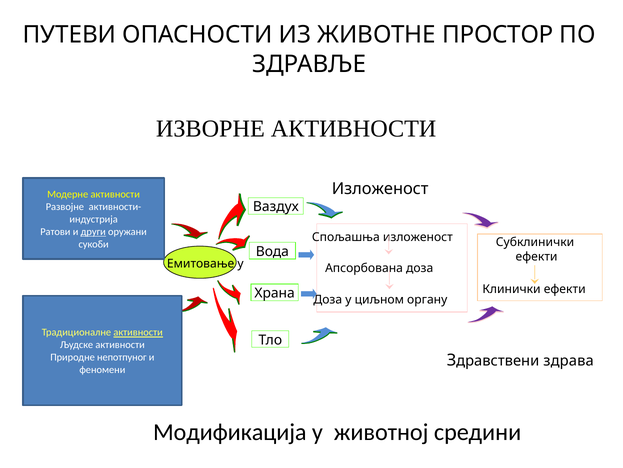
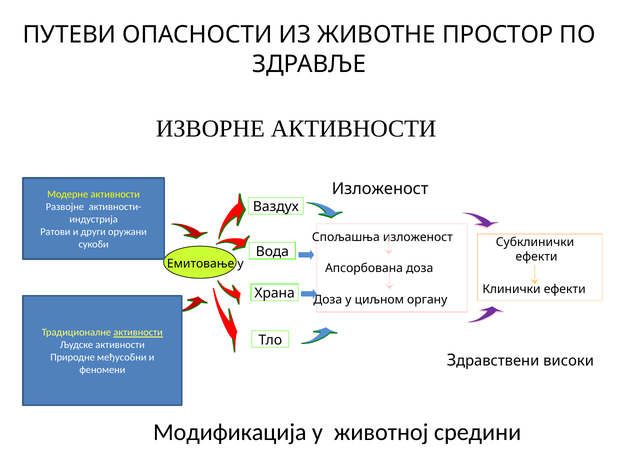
други underline: present -> none
непотпуног: непотпуног -> међусобни
здрава: здрава -> високи
